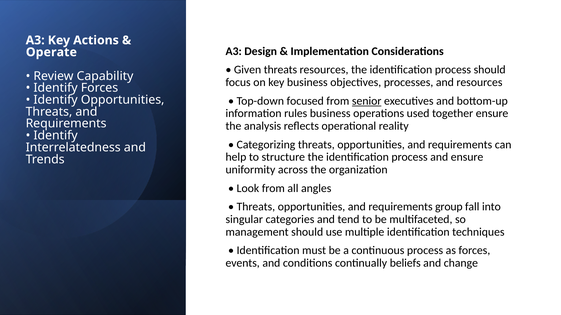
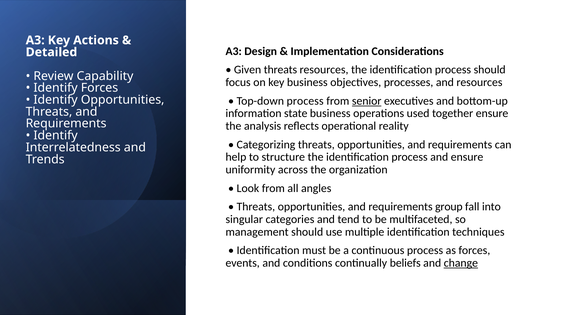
Operate: Operate -> Detailed
Top-down focused: focused -> process
rules: rules -> state
change underline: none -> present
